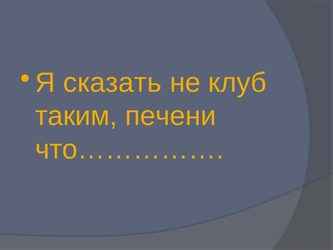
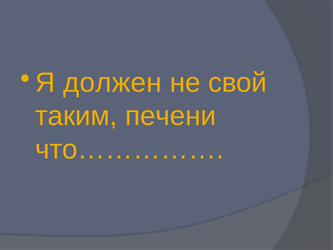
сказать: сказать -> должен
клуб: клуб -> свой
